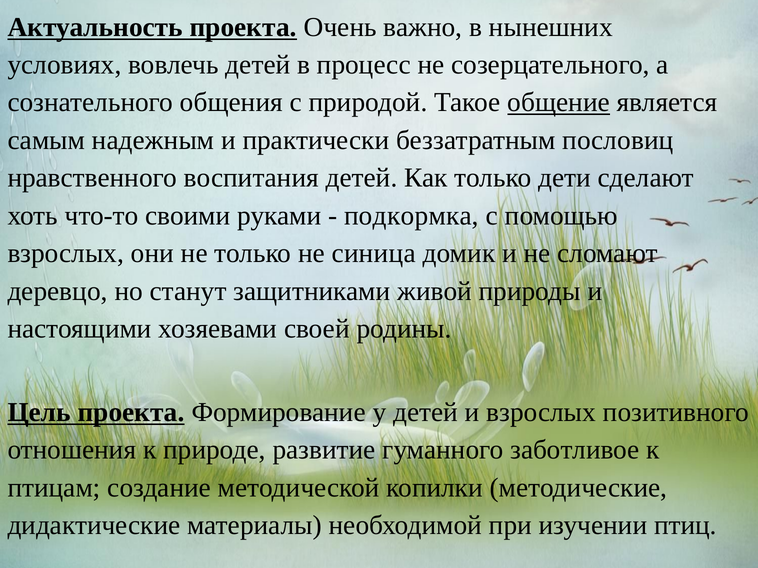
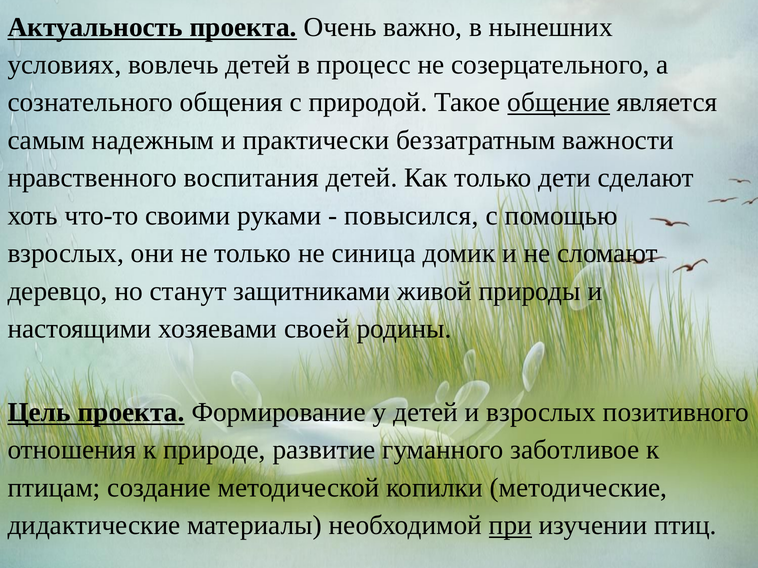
пословиц: пословиц -> важности
подкормка: подкормка -> повысился
при underline: none -> present
